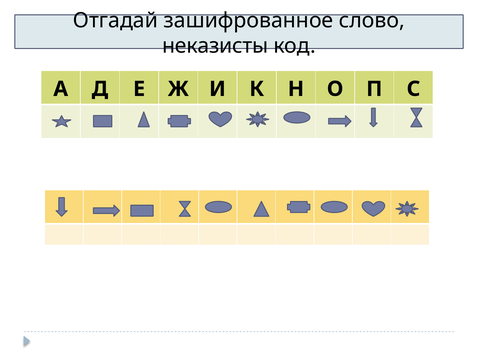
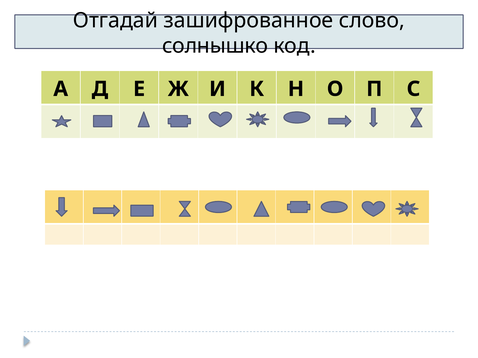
неказисты: неказисты -> солнышко
